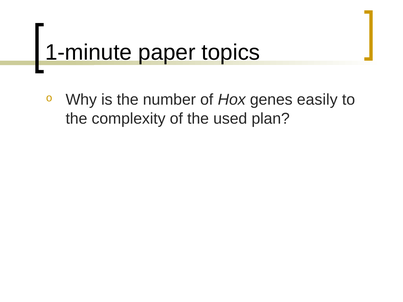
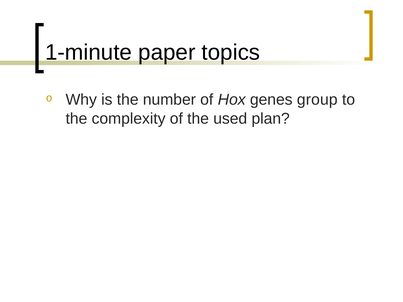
easily: easily -> group
